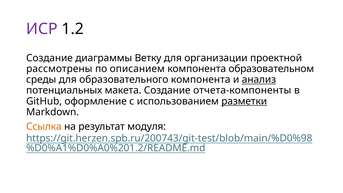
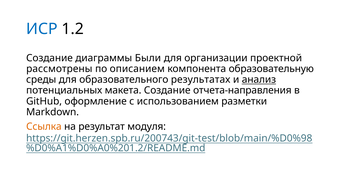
ИСР colour: purple -> blue
Ветку: Ветку -> Были
образовательном: образовательном -> образовательную
образовательного компонента: компонента -> результатах
отчета-компоненты: отчета-компоненты -> отчета-направления
разметки underline: present -> none
